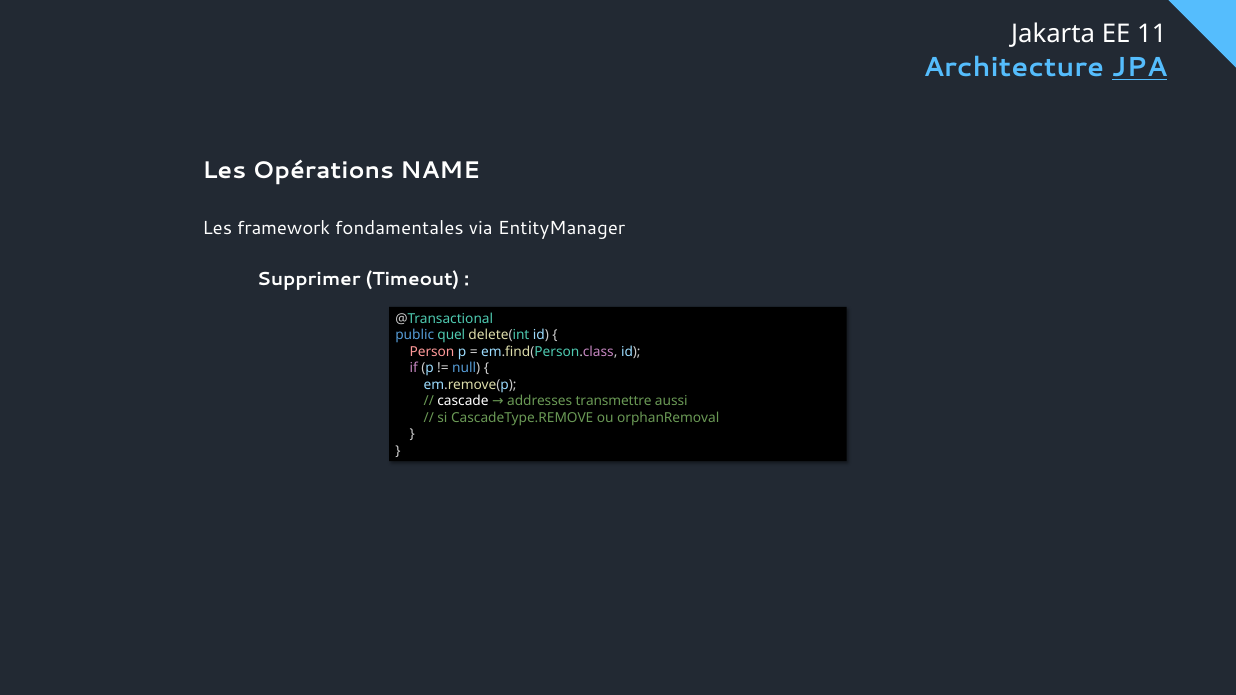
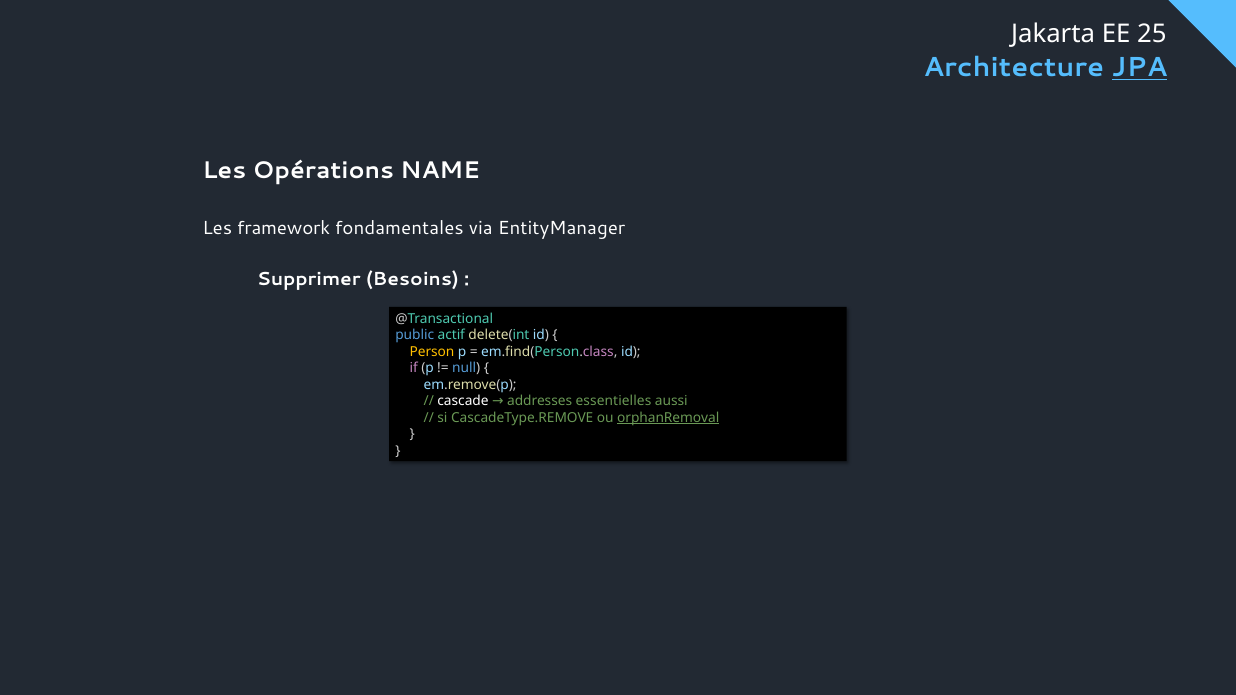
11: 11 -> 25
Timeout: Timeout -> Besoins
quel: quel -> actif
Person colour: pink -> yellow
transmettre: transmettre -> essentielles
orphanRemoval underline: none -> present
